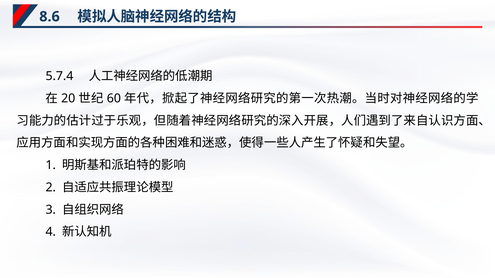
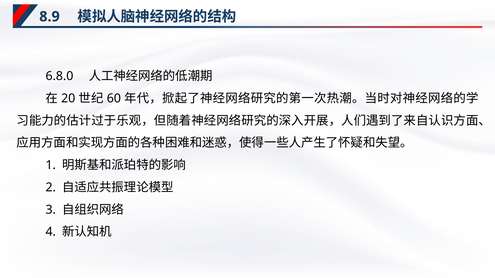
8.6: 8.6 -> 8.9
5.7.4: 5.7.4 -> 6.8.0
